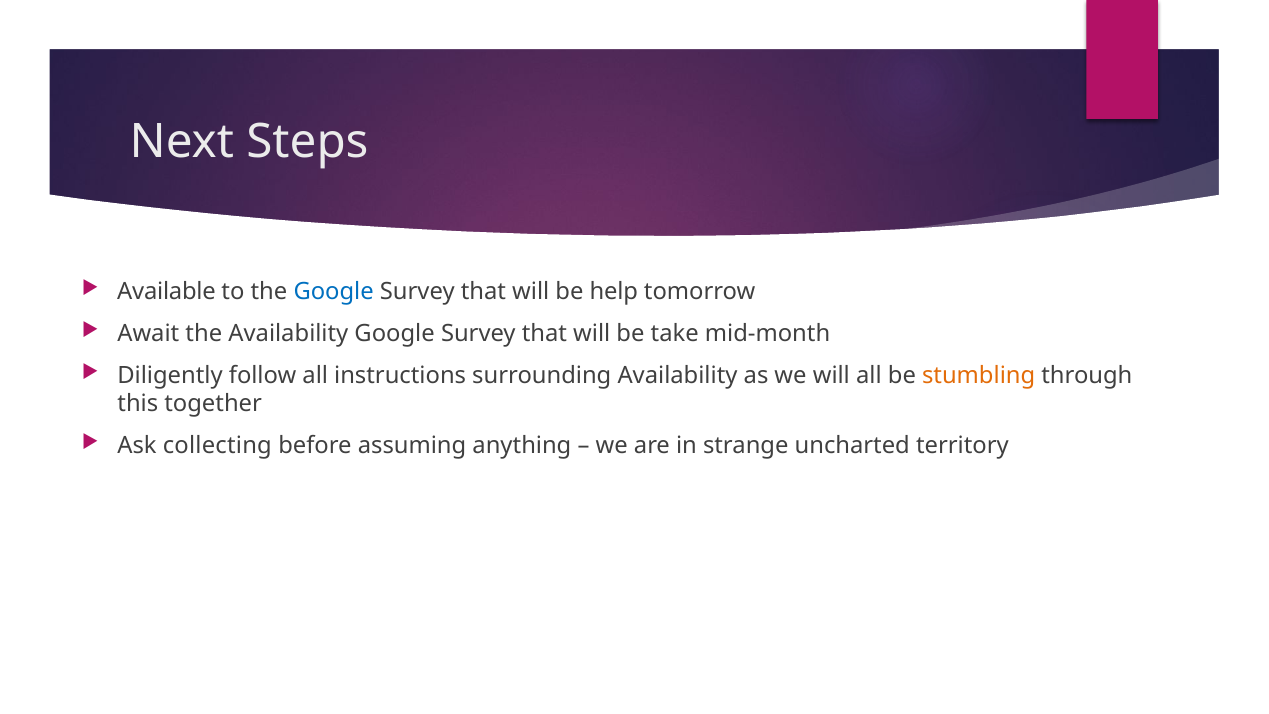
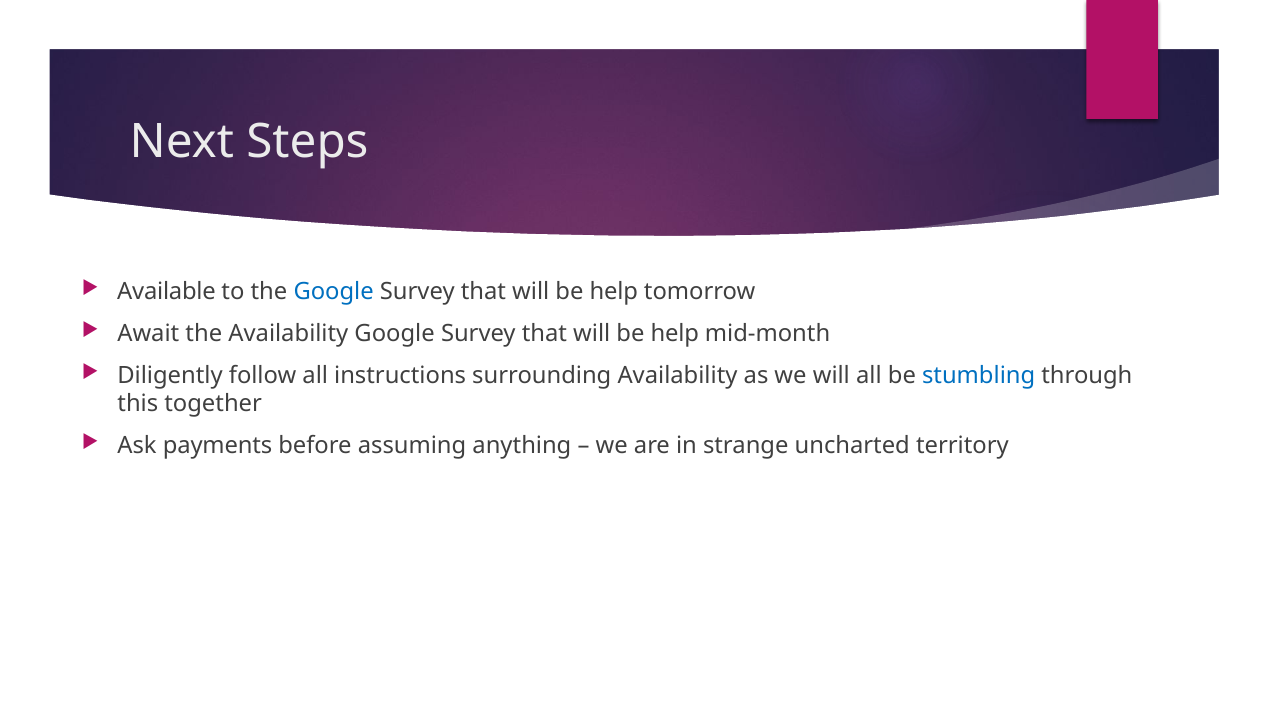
take at (675, 333): take -> help
stumbling colour: orange -> blue
collecting: collecting -> payments
